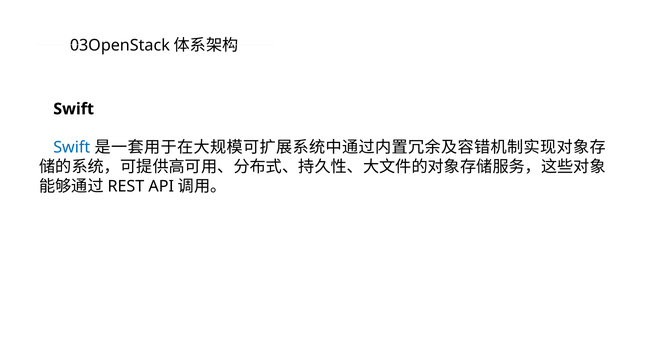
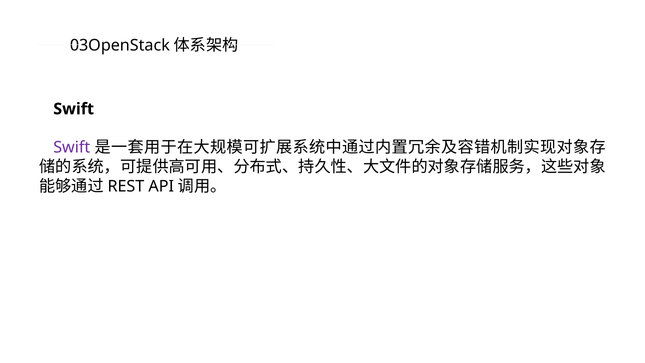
Swift at (72, 148) colour: blue -> purple
